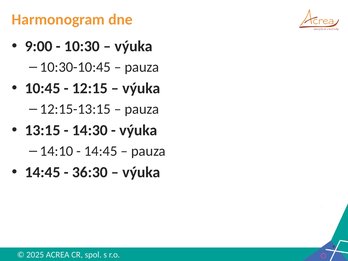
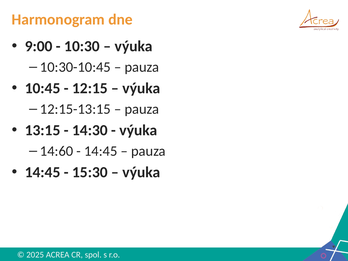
14:10: 14:10 -> 14:60
36:30: 36:30 -> 15:30
